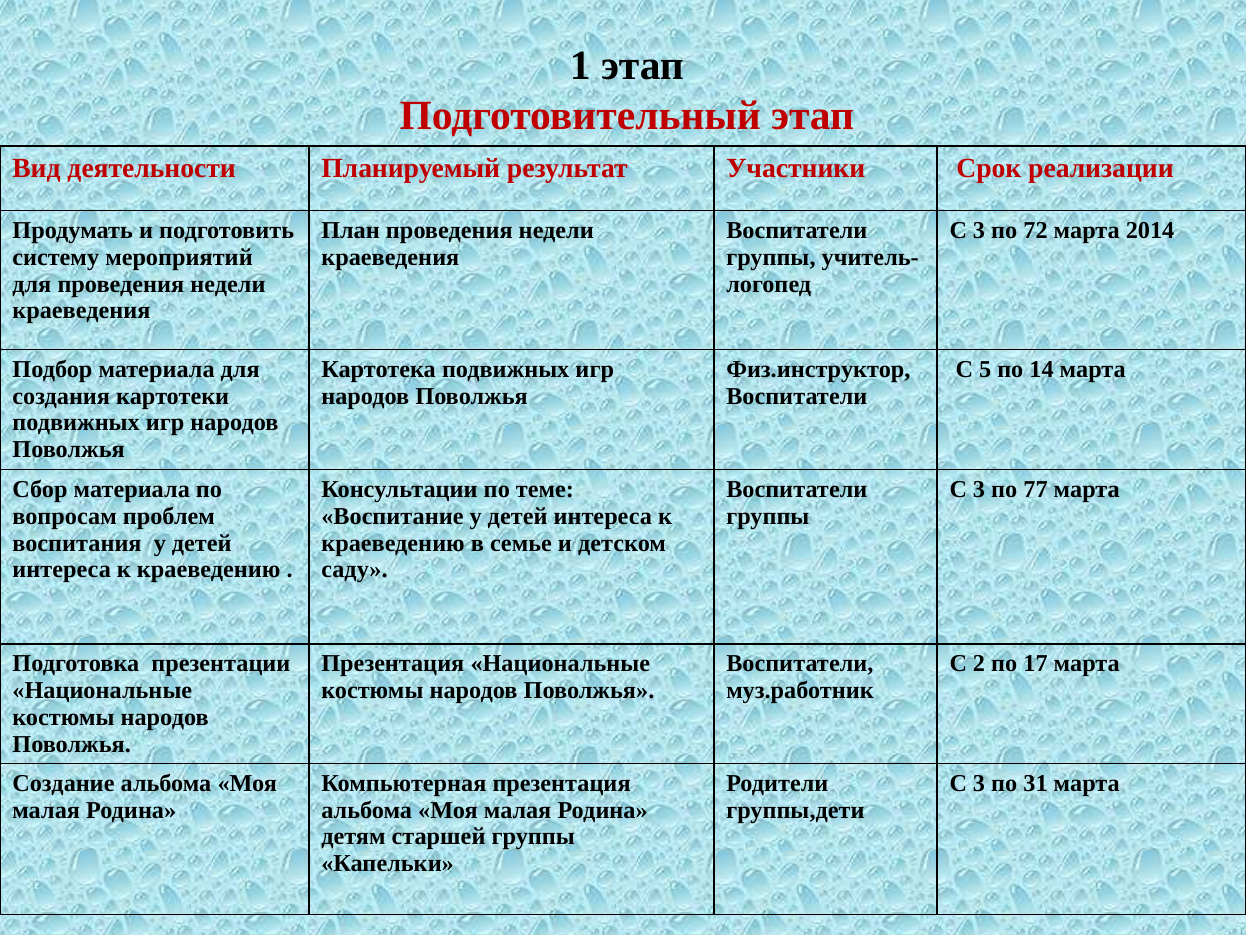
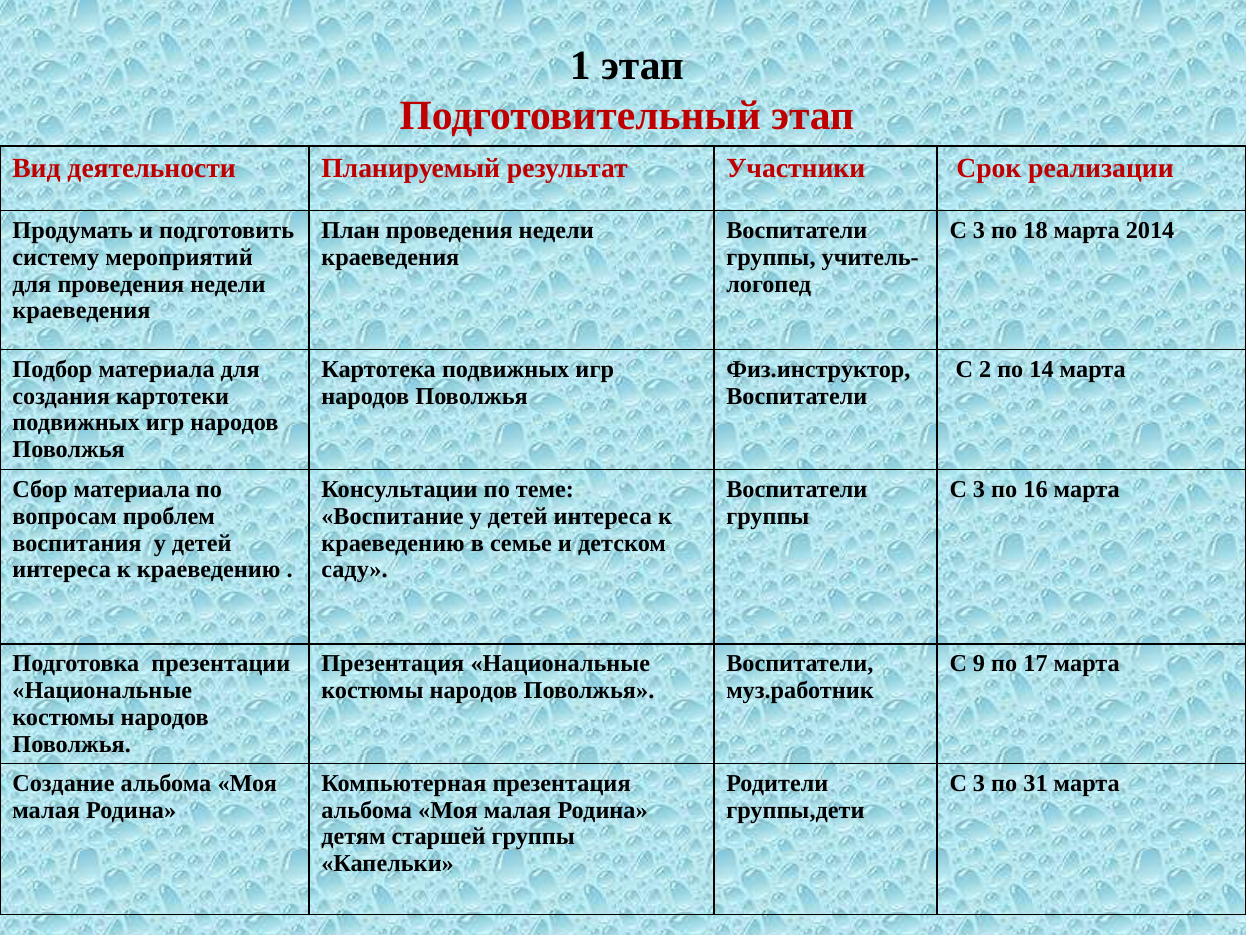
72: 72 -> 18
5: 5 -> 2
77: 77 -> 16
2: 2 -> 9
